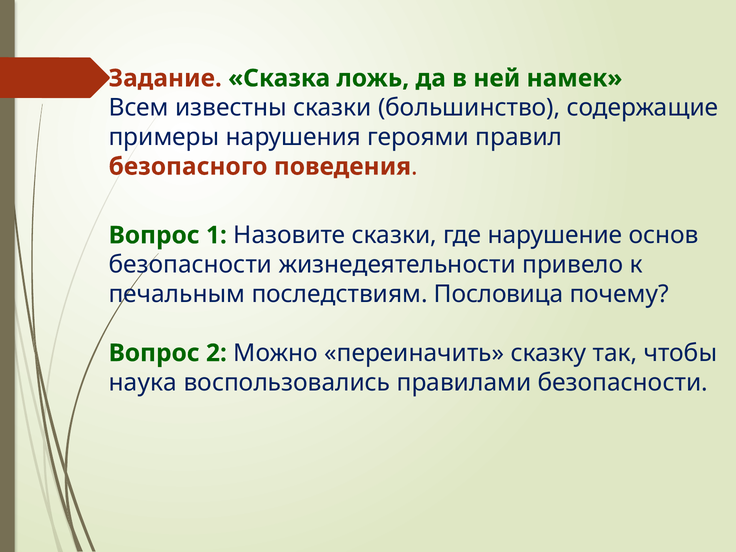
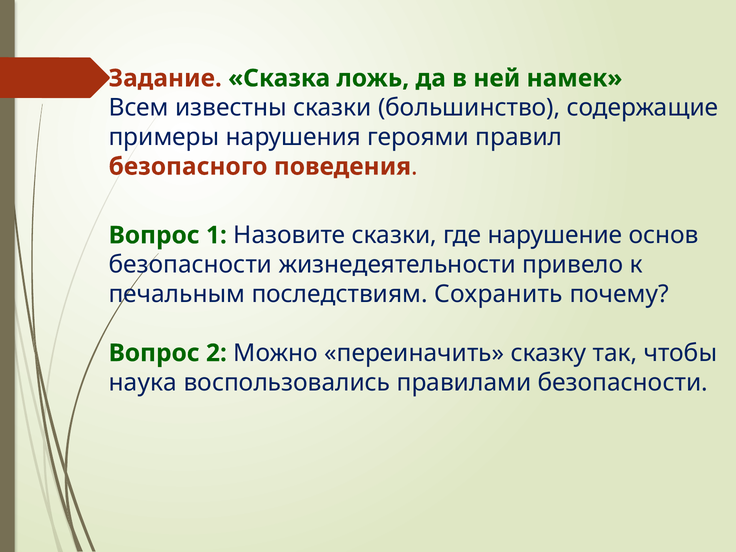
Пословица: Пословица -> Сохранить
